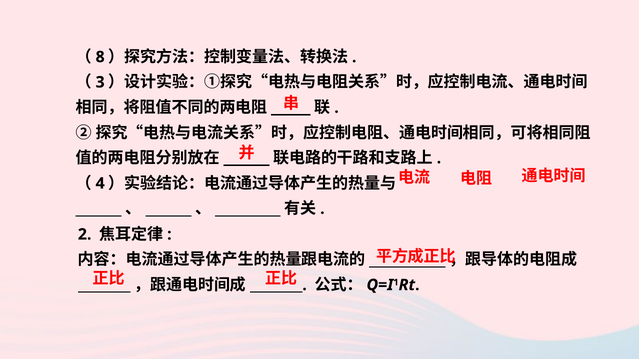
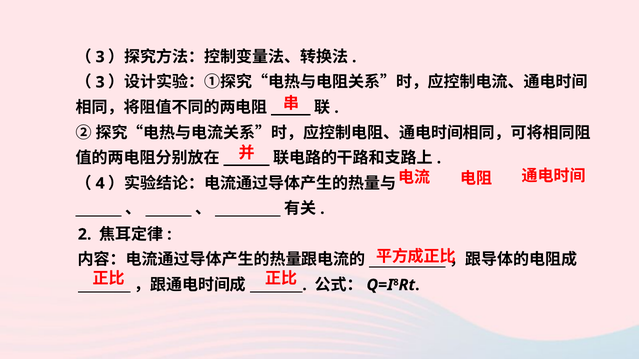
8 at (100, 57): 8 -> 3
1: 1 -> 8
